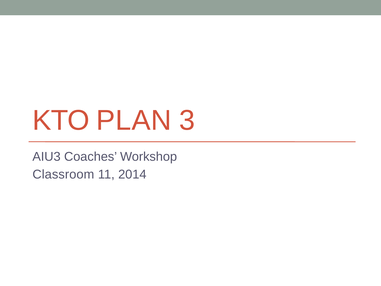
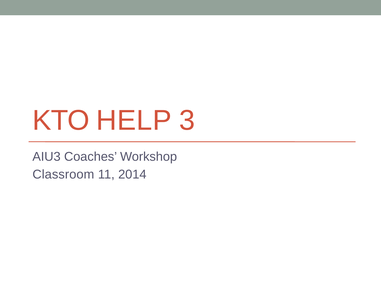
PLAN: PLAN -> HELP
